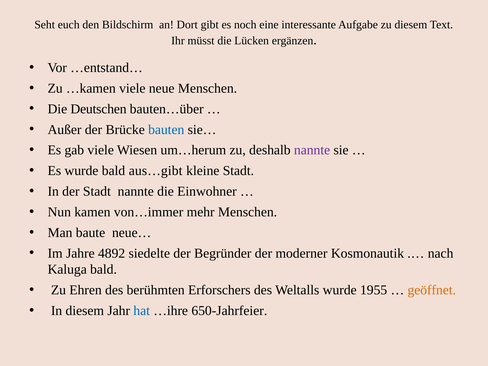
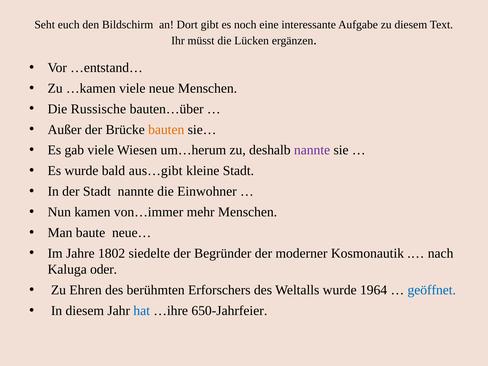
Deutschen: Deutschen -> Russische
bauten colour: blue -> orange
4892: 4892 -> 1802
Kaluga bald: bald -> oder
1955: 1955 -> 1964
geöffnet colour: orange -> blue
